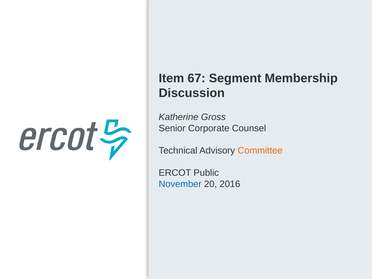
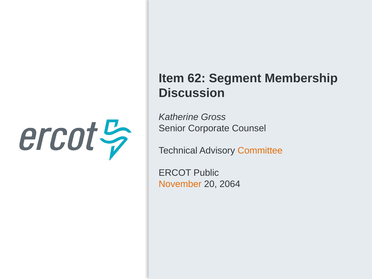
67: 67 -> 62
November colour: blue -> orange
2016: 2016 -> 2064
